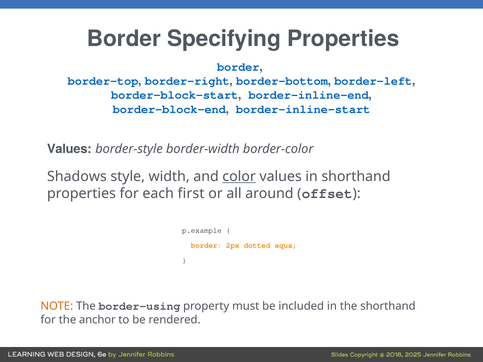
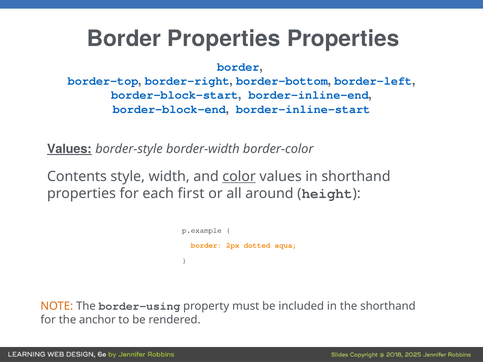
Border Specifying: Specifying -> Properties
Values at (69, 149) underline: none -> present
Shadows: Shadows -> Contents
offset: offset -> height
